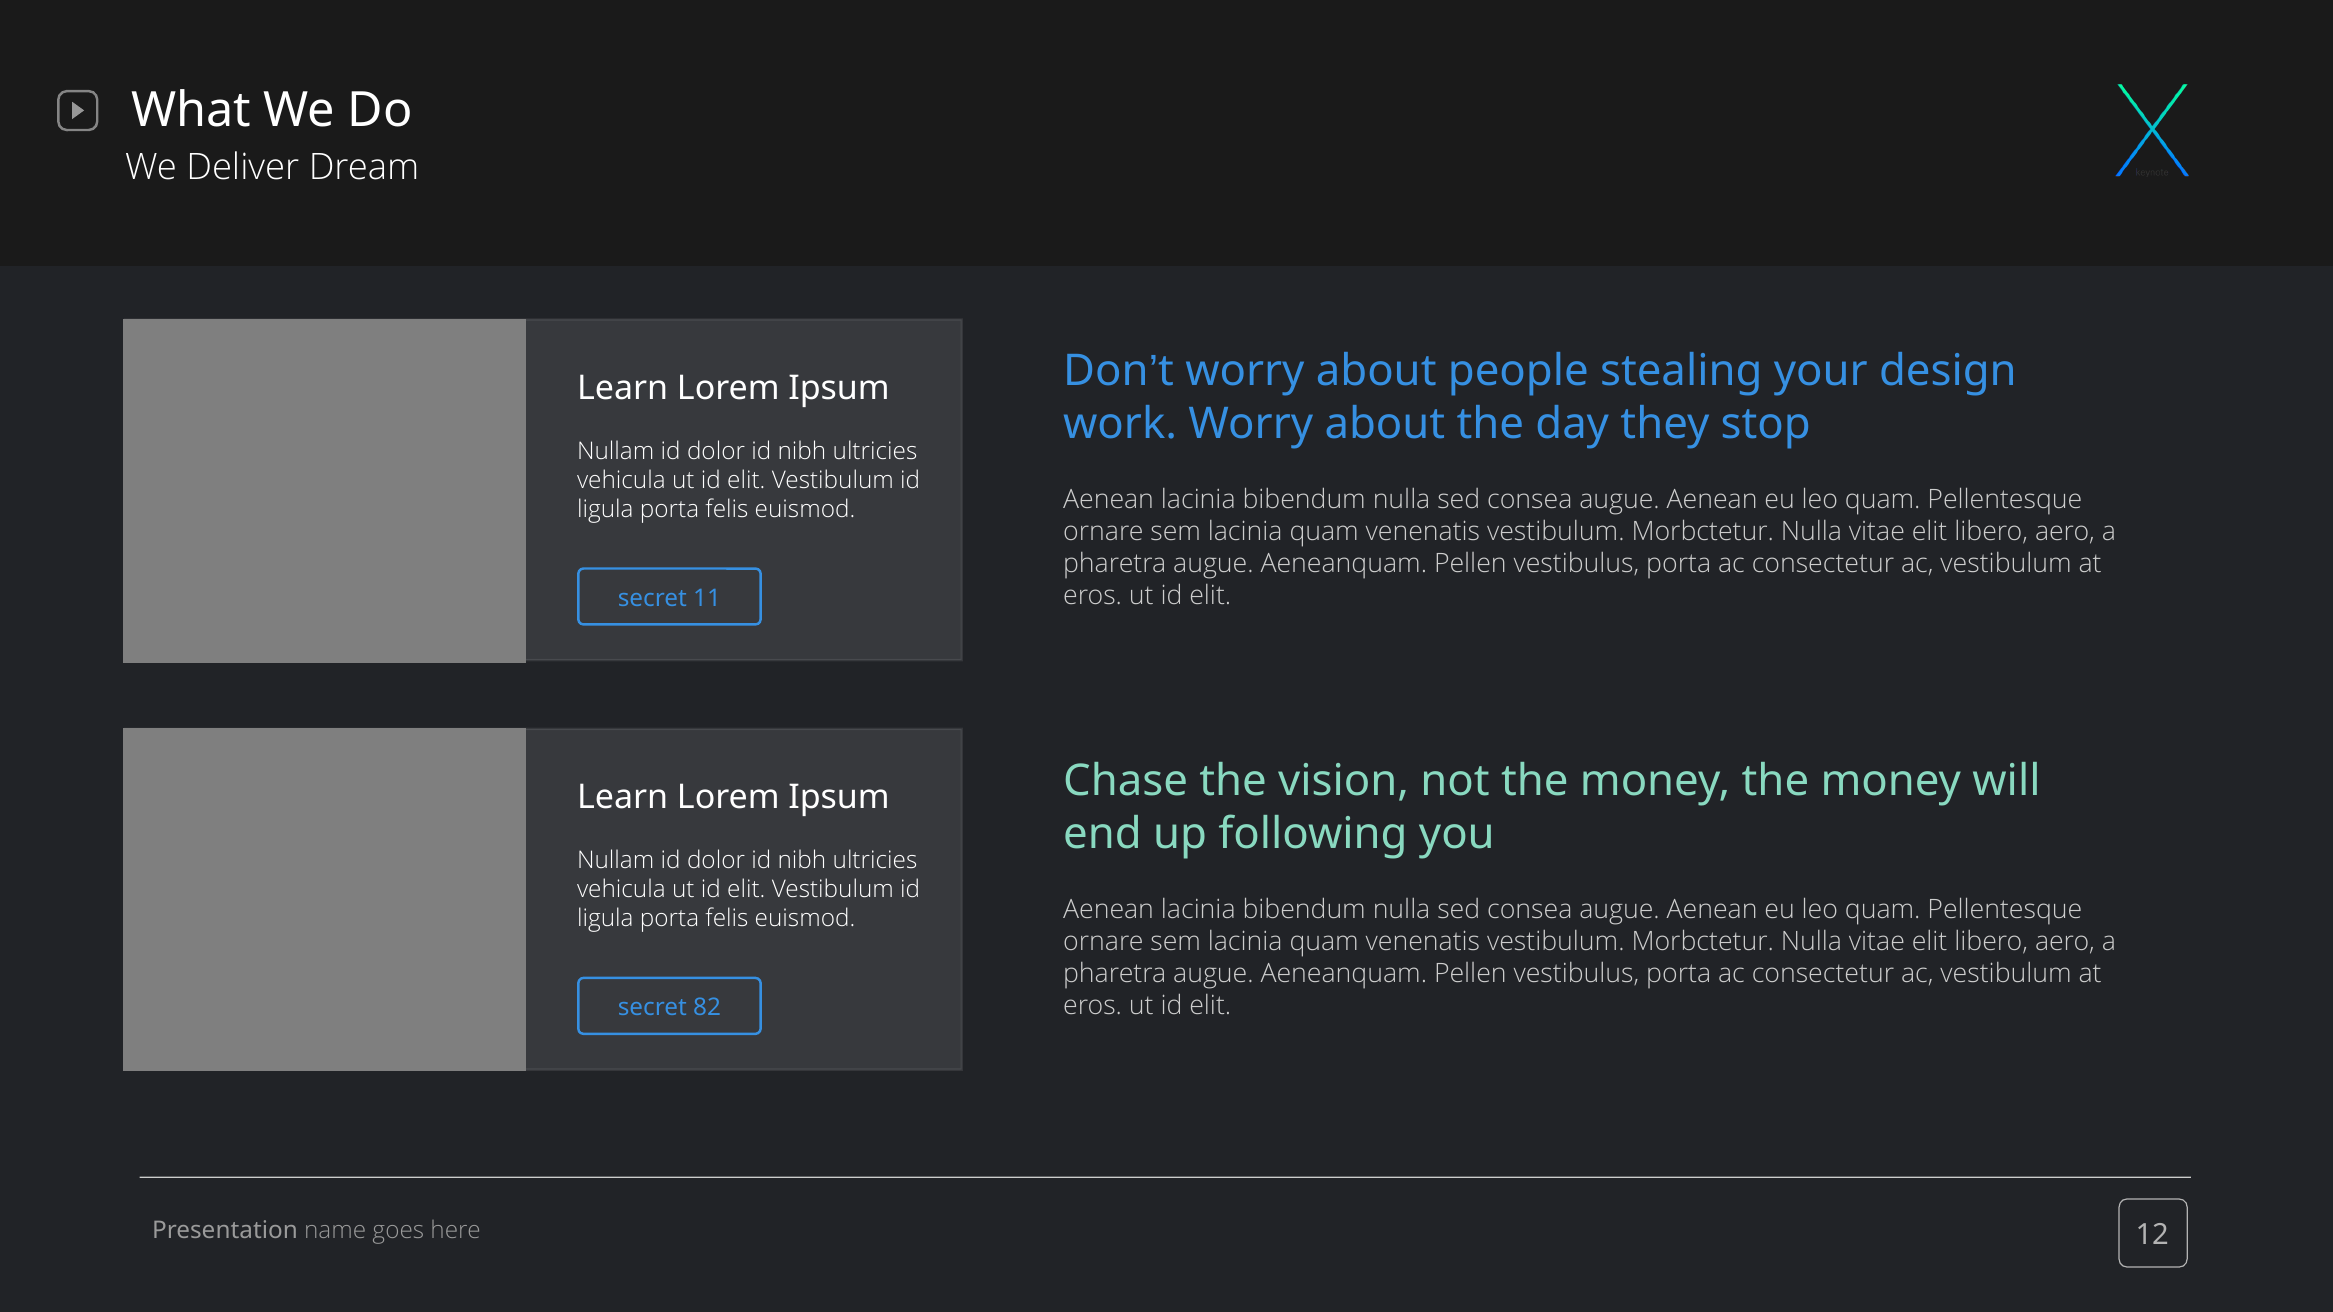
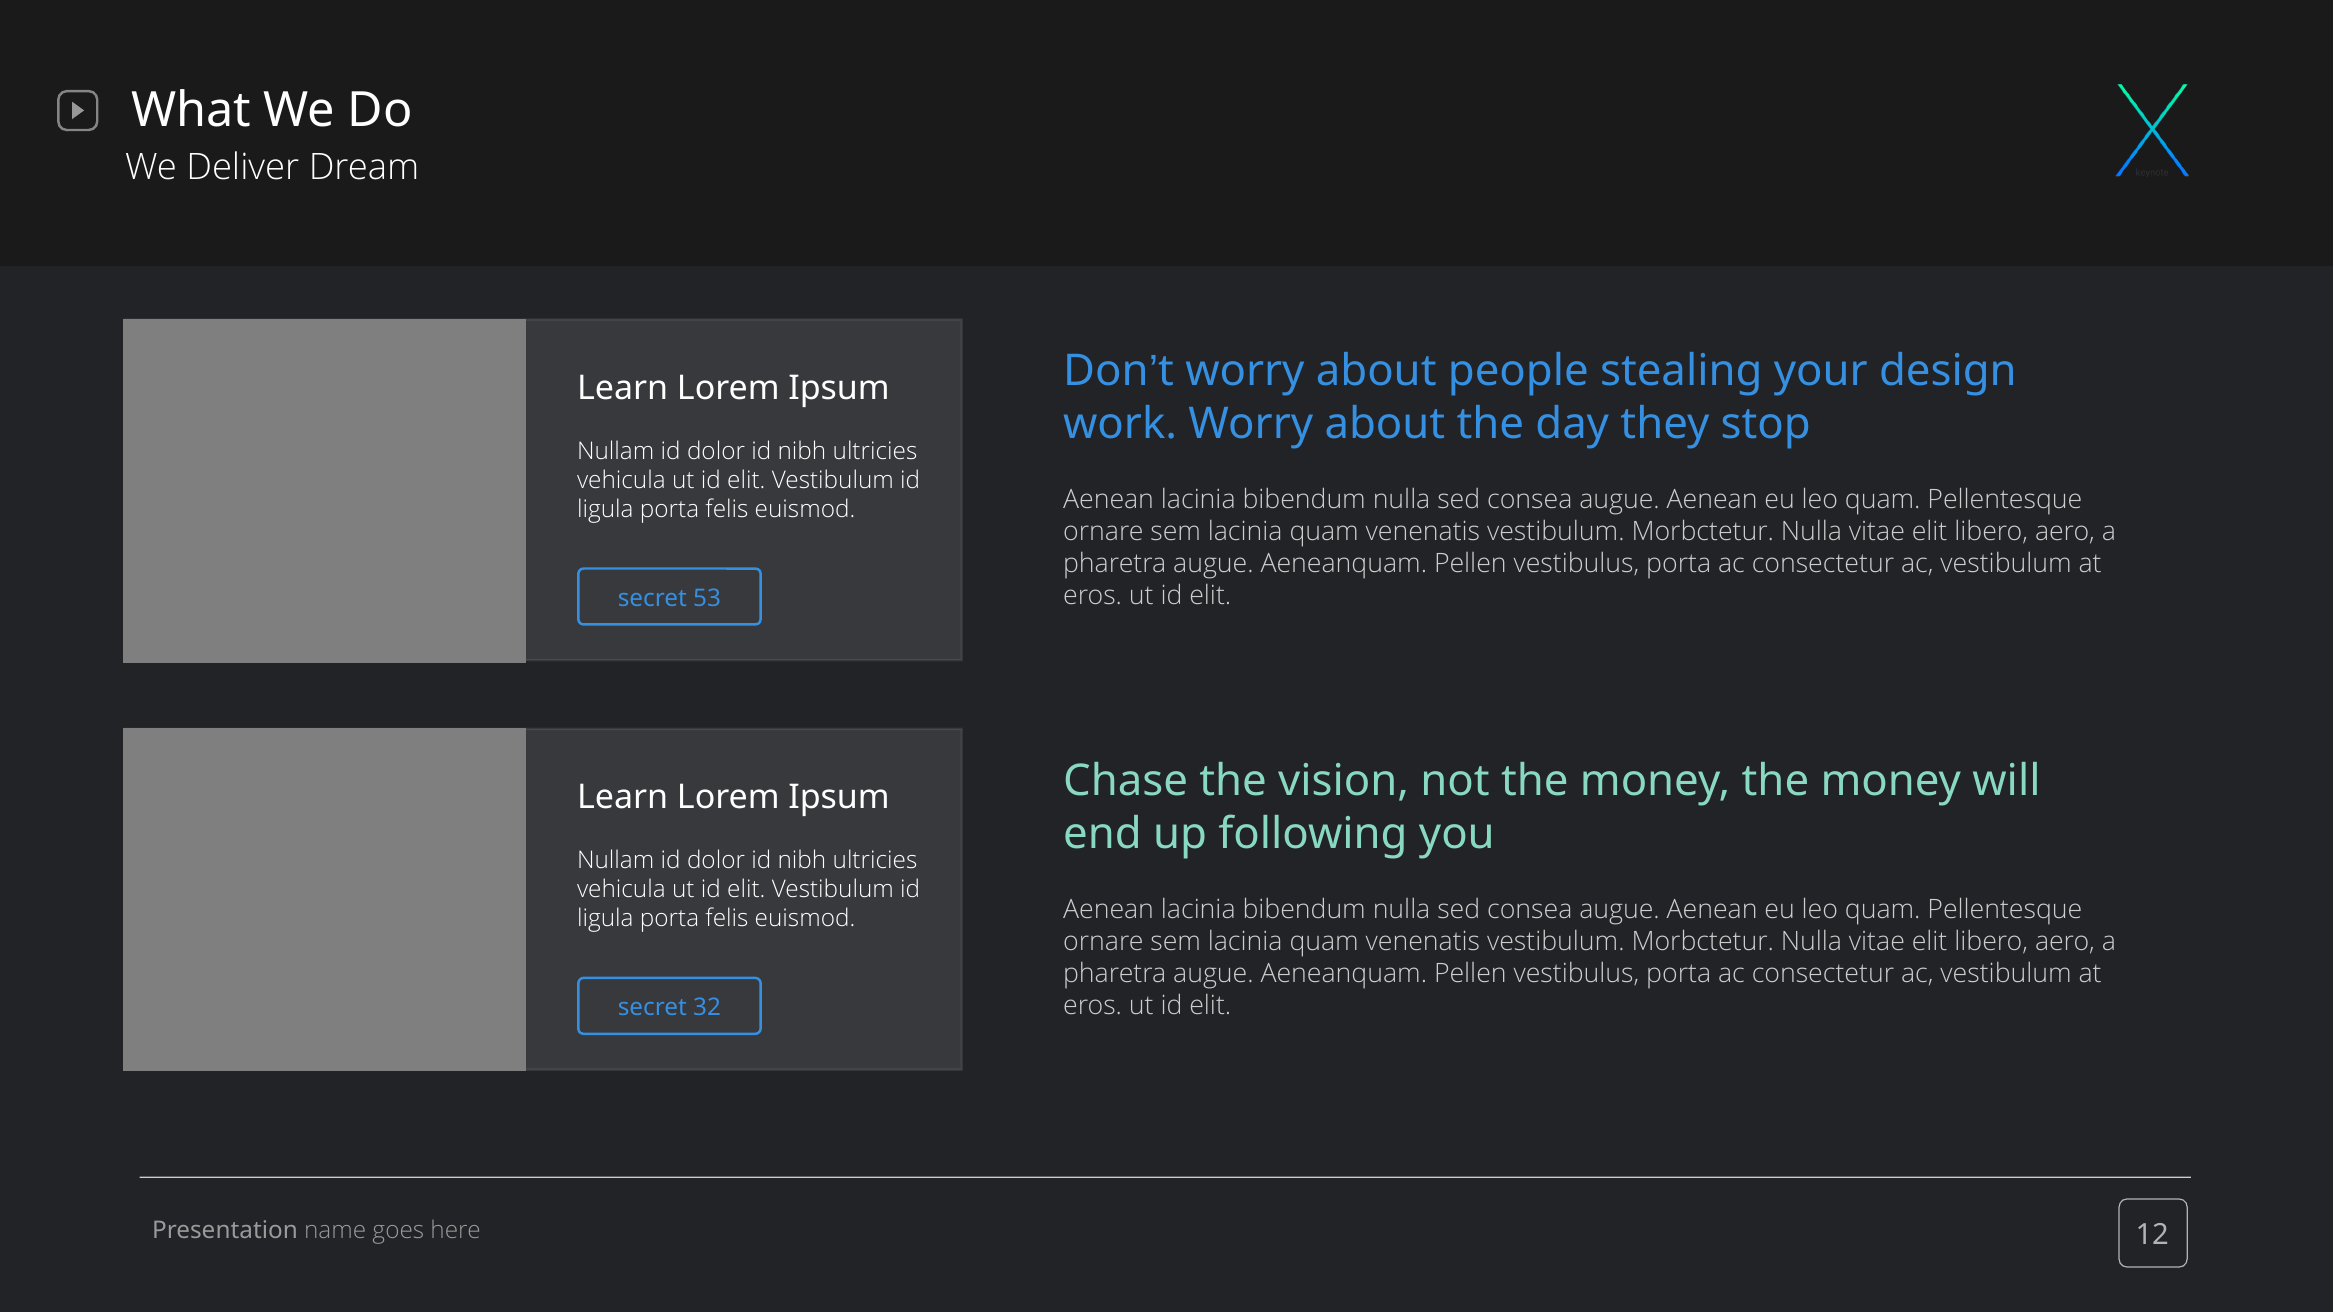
11: 11 -> 53
82: 82 -> 32
